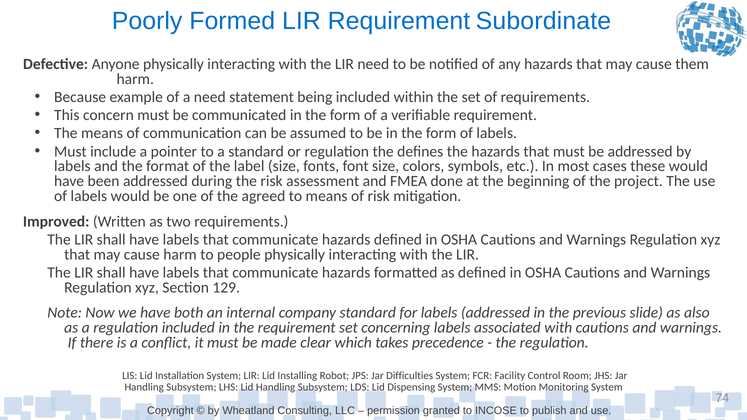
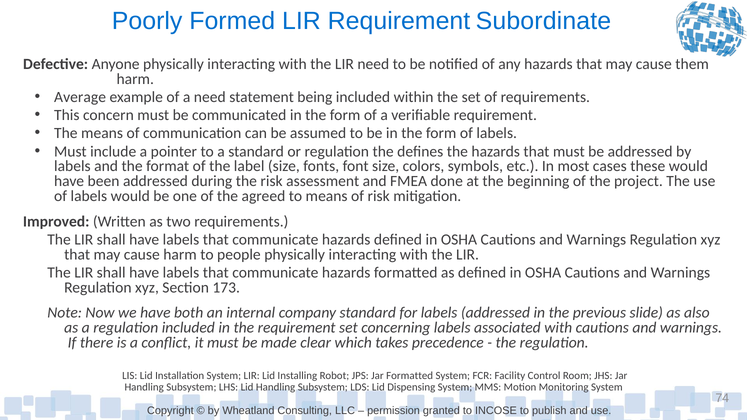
Because: Because -> Average
129: 129 -> 173
Jar Difficulties: Difficulties -> Formatted
